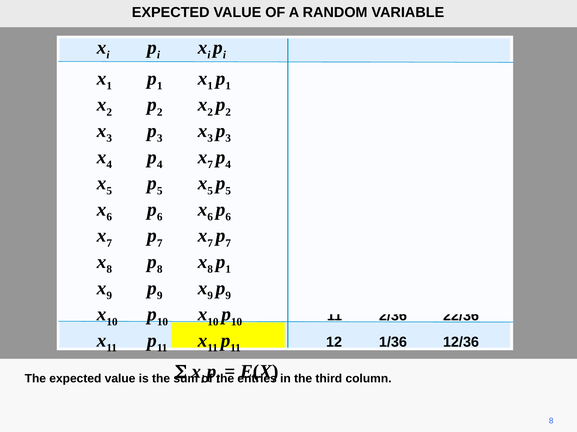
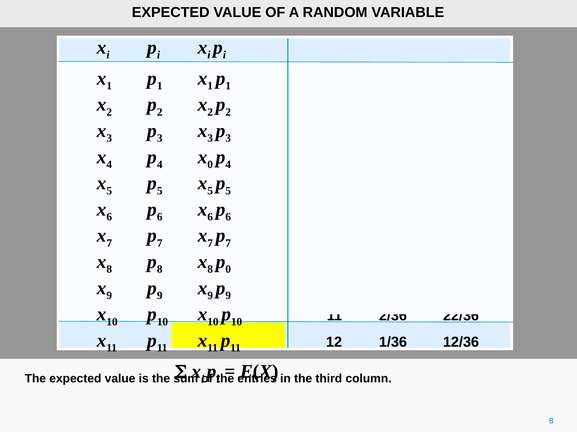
7 at (210, 165): 7 -> 0
1 at (228, 270): 1 -> 0
